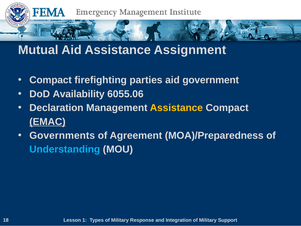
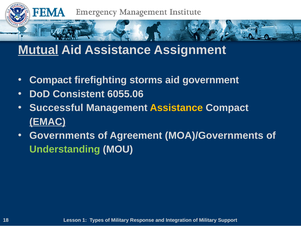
Mutual underline: none -> present
parties: parties -> storms
Availability: Availability -> Consistent
Declaration: Declaration -> Successful
MOA)/Preparedness: MOA)/Preparedness -> MOA)/Governments
Understanding colour: light blue -> light green
